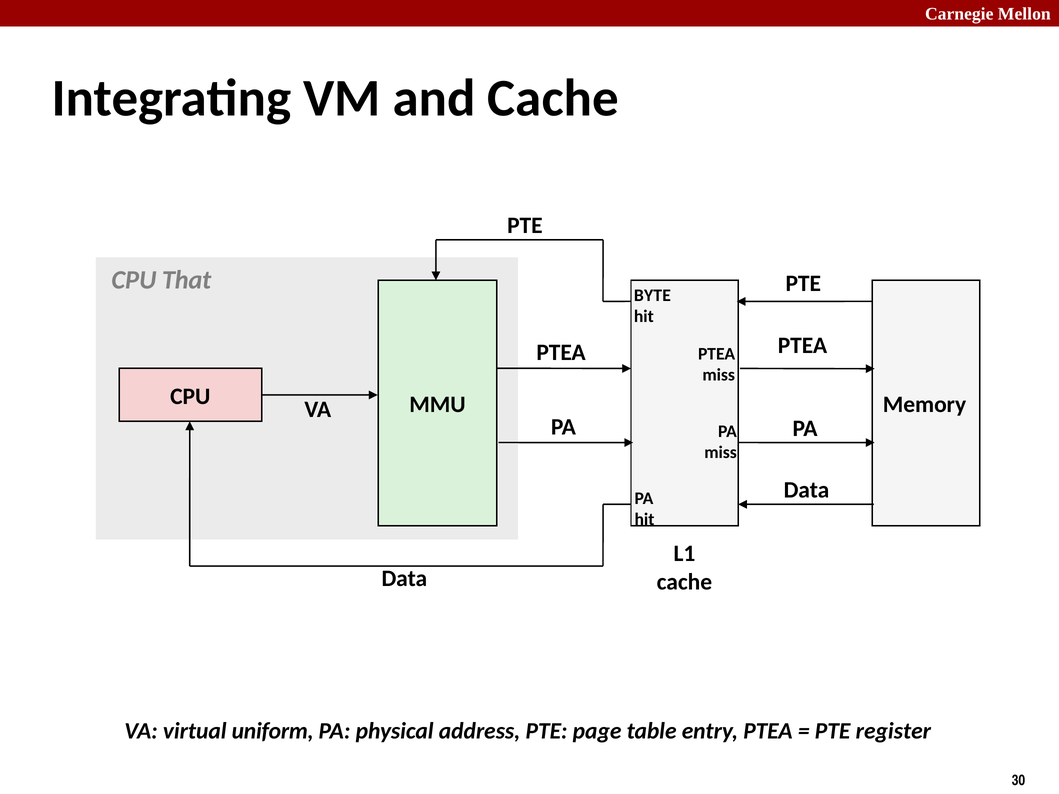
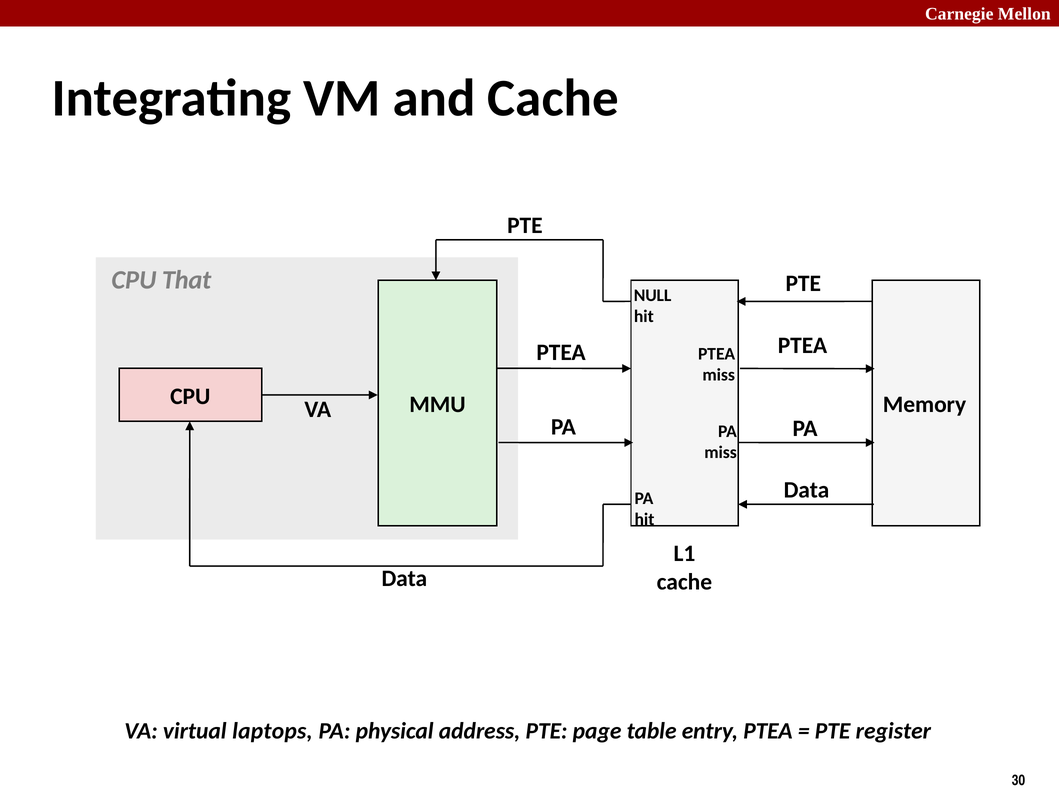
BYTE: BYTE -> NULL
uniform: uniform -> laptops
